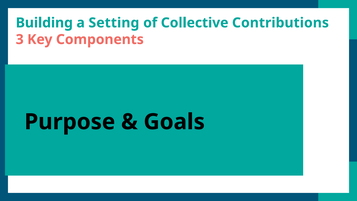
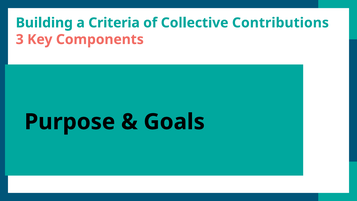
Setting: Setting -> Criteria
